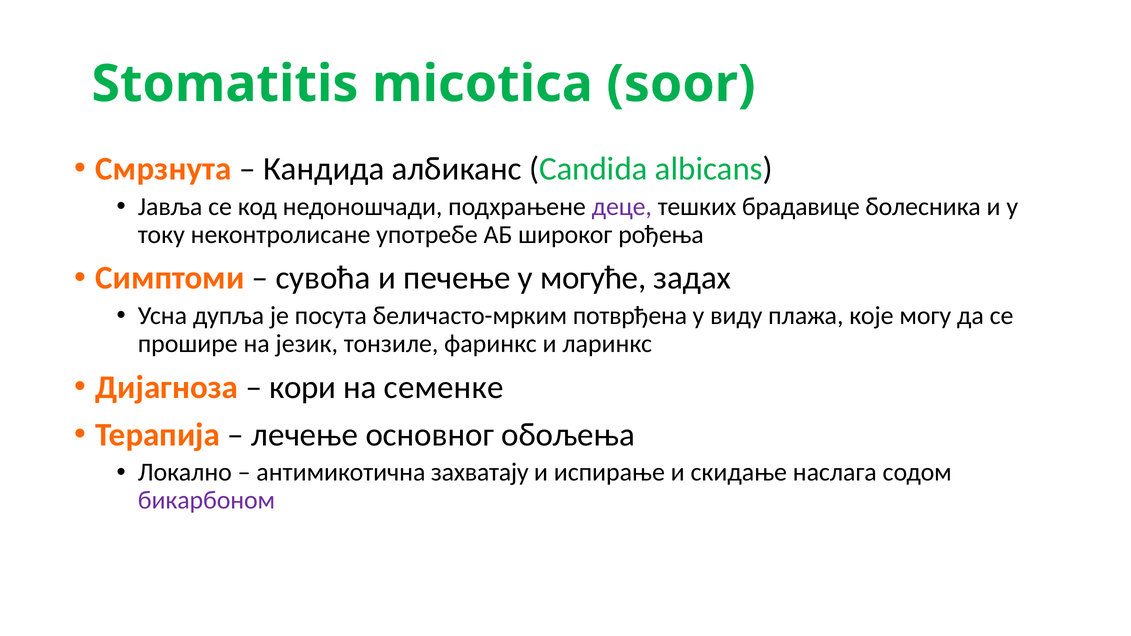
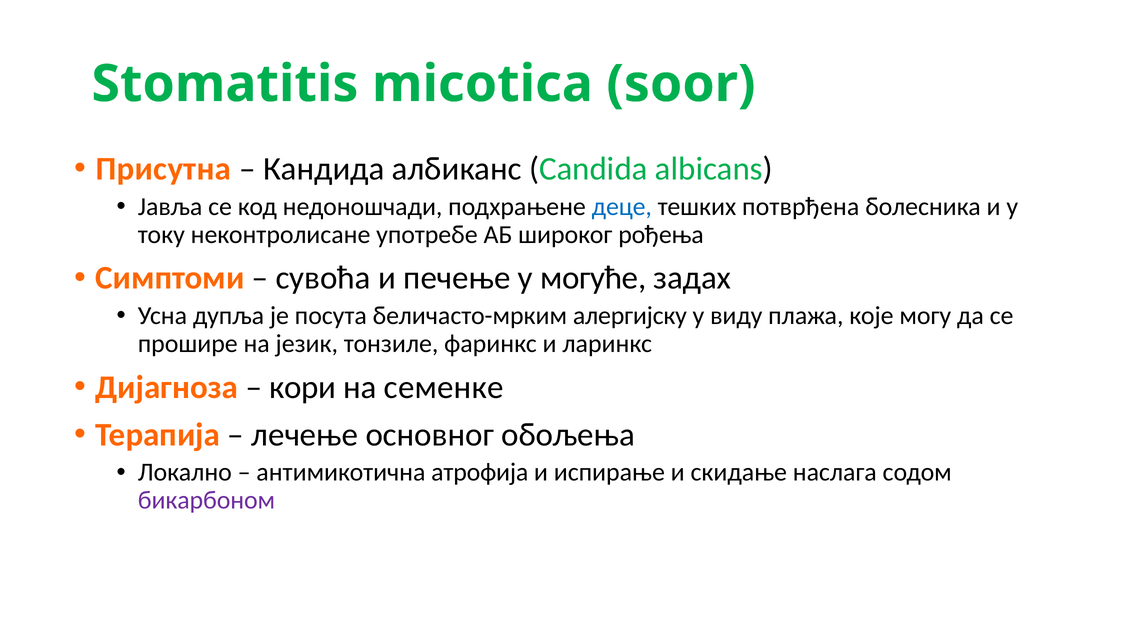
Смрзнута: Смрзнута -> Присутна
деце colour: purple -> blue
брадавице: брадавице -> потврђена
потврђена: потврђена -> алергијску
захватају: захватају -> атрофија
